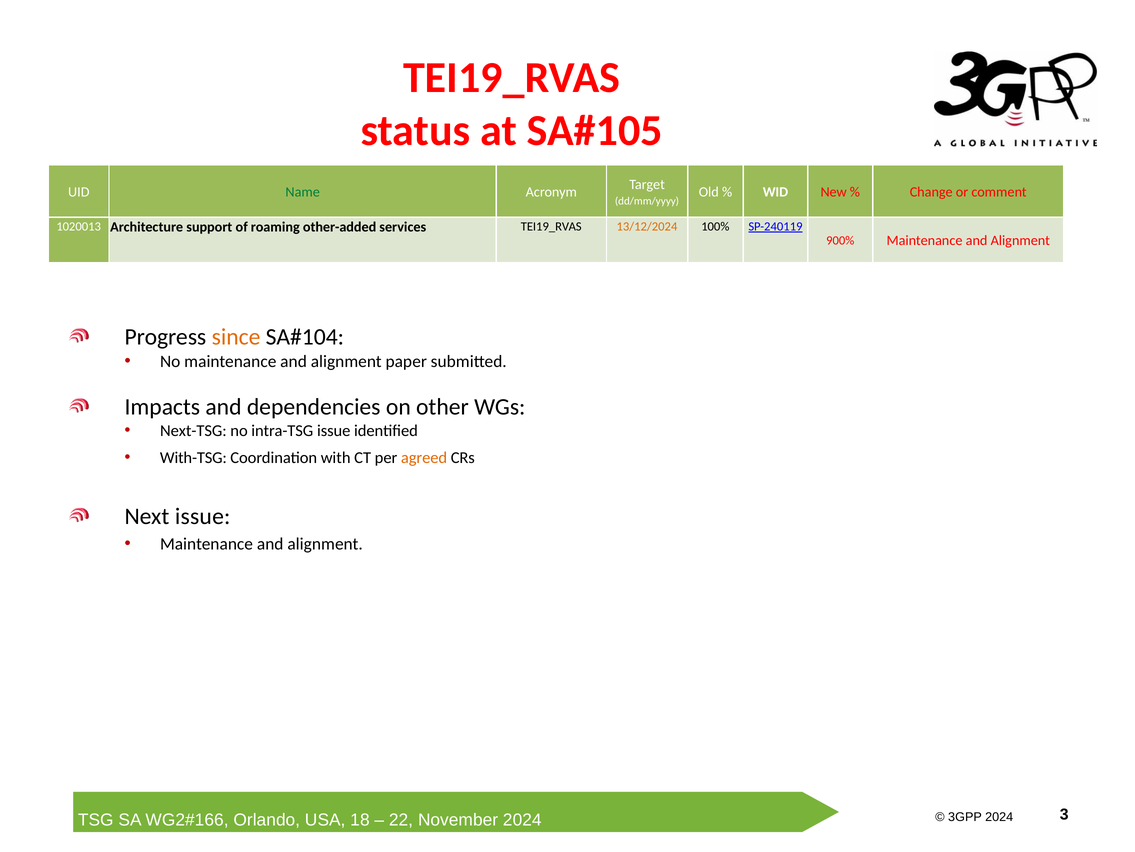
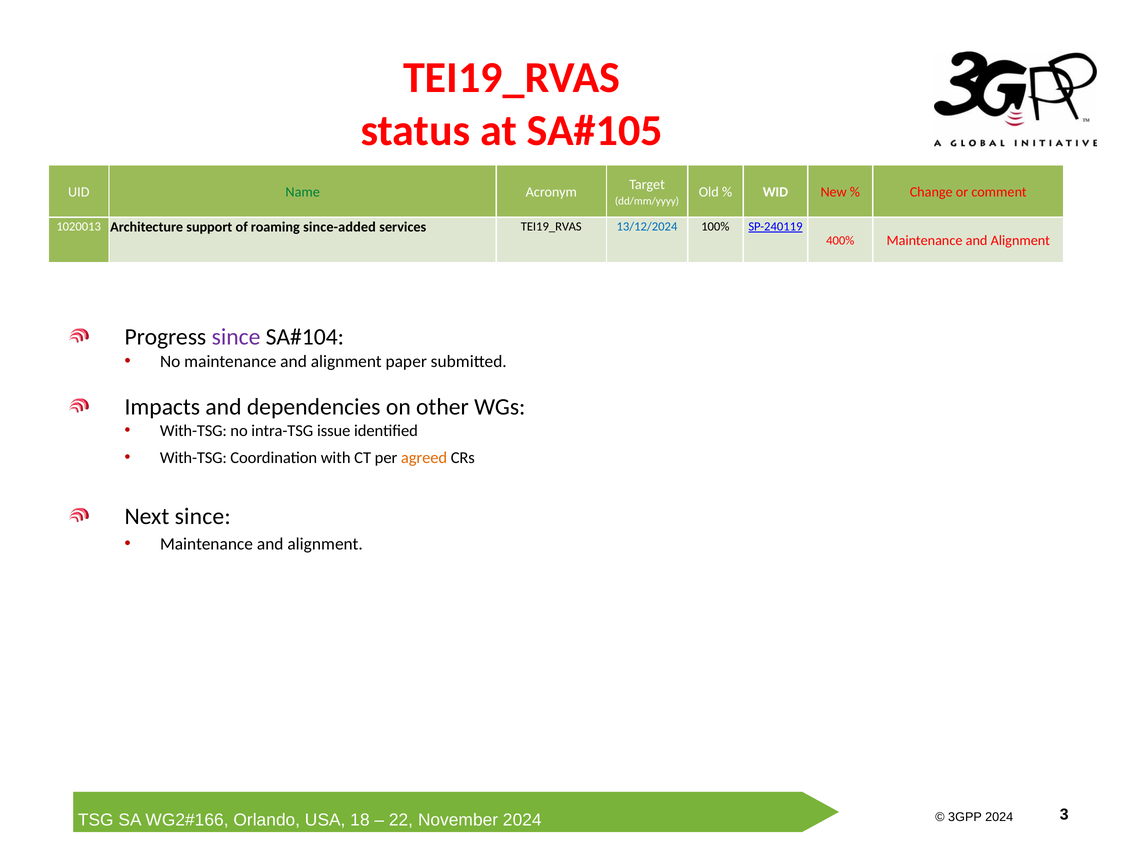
other-added: other-added -> since-added
13/12/2024 colour: orange -> blue
900%: 900% -> 400%
since at (236, 337) colour: orange -> purple
Next-TSG at (193, 430): Next-TSG -> With-TSG
Next issue: issue -> since
